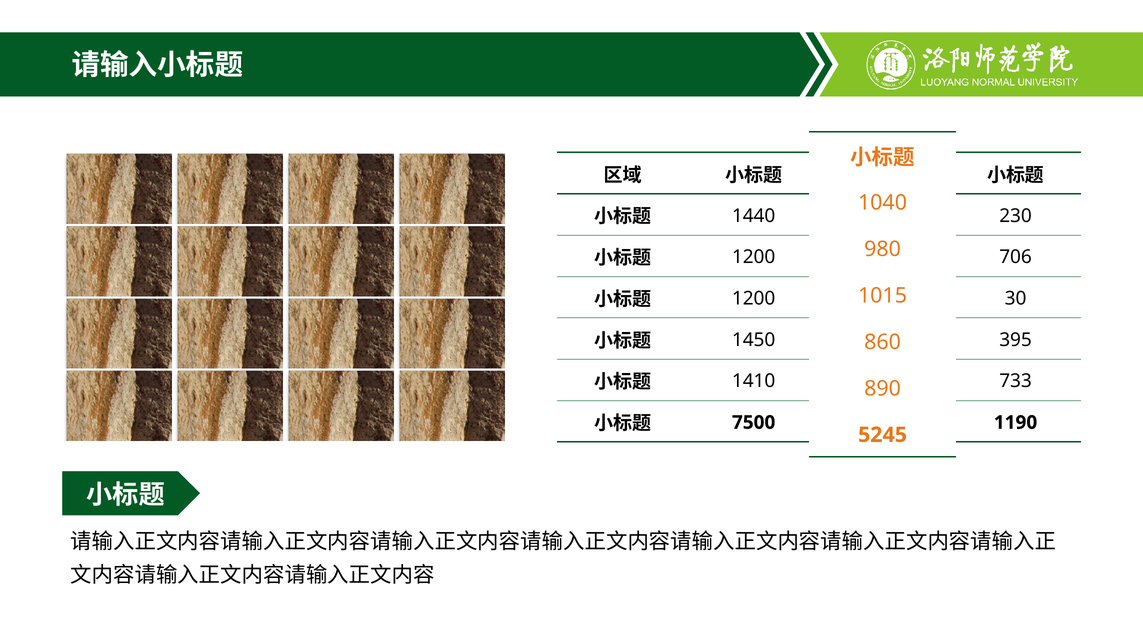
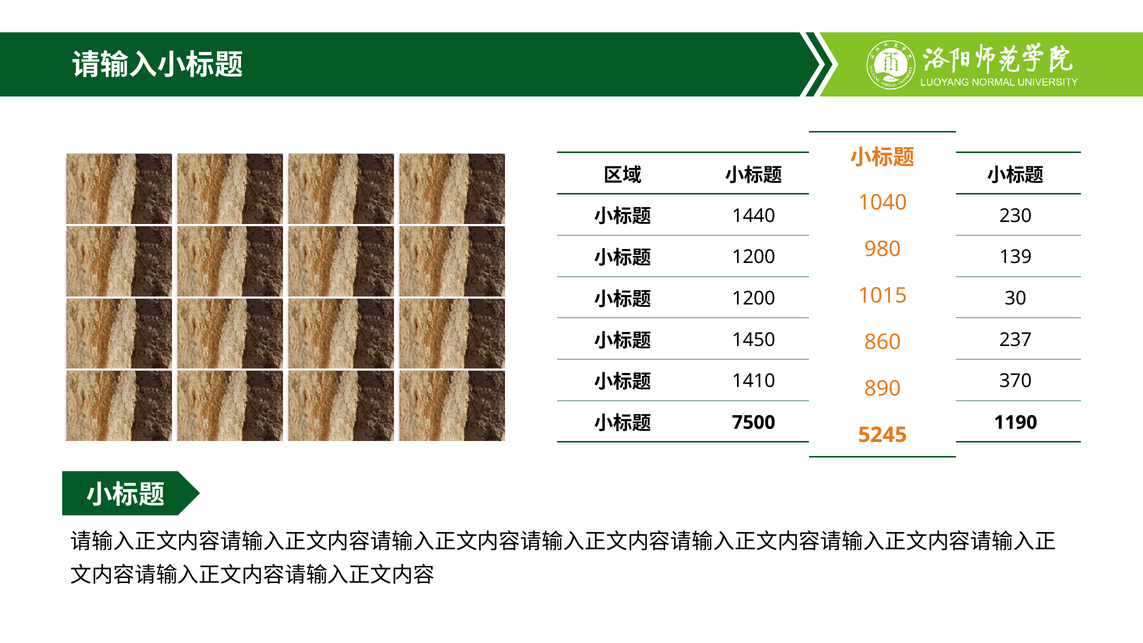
706: 706 -> 139
395: 395 -> 237
733: 733 -> 370
